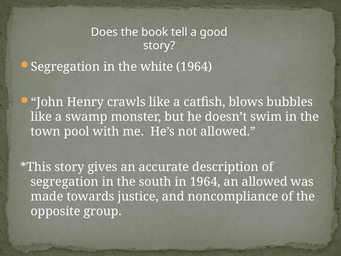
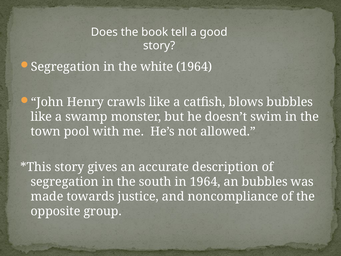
an allowed: allowed -> bubbles
